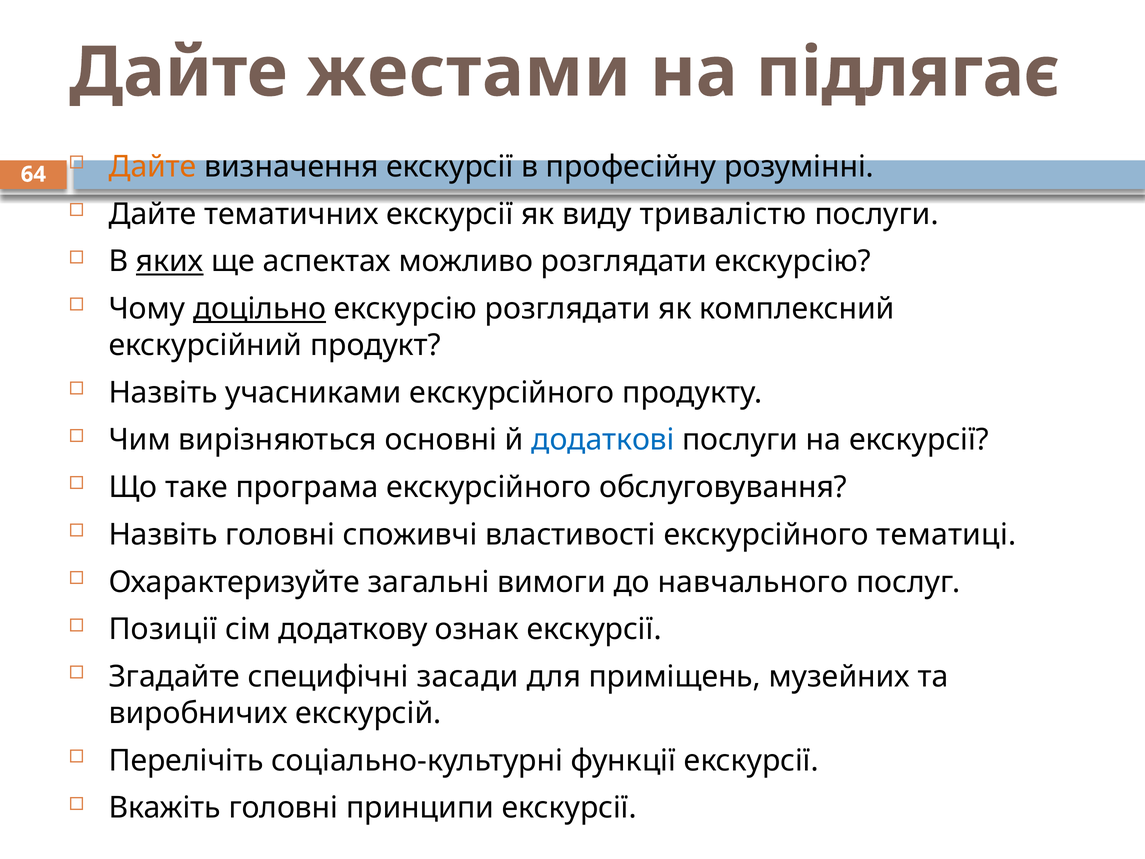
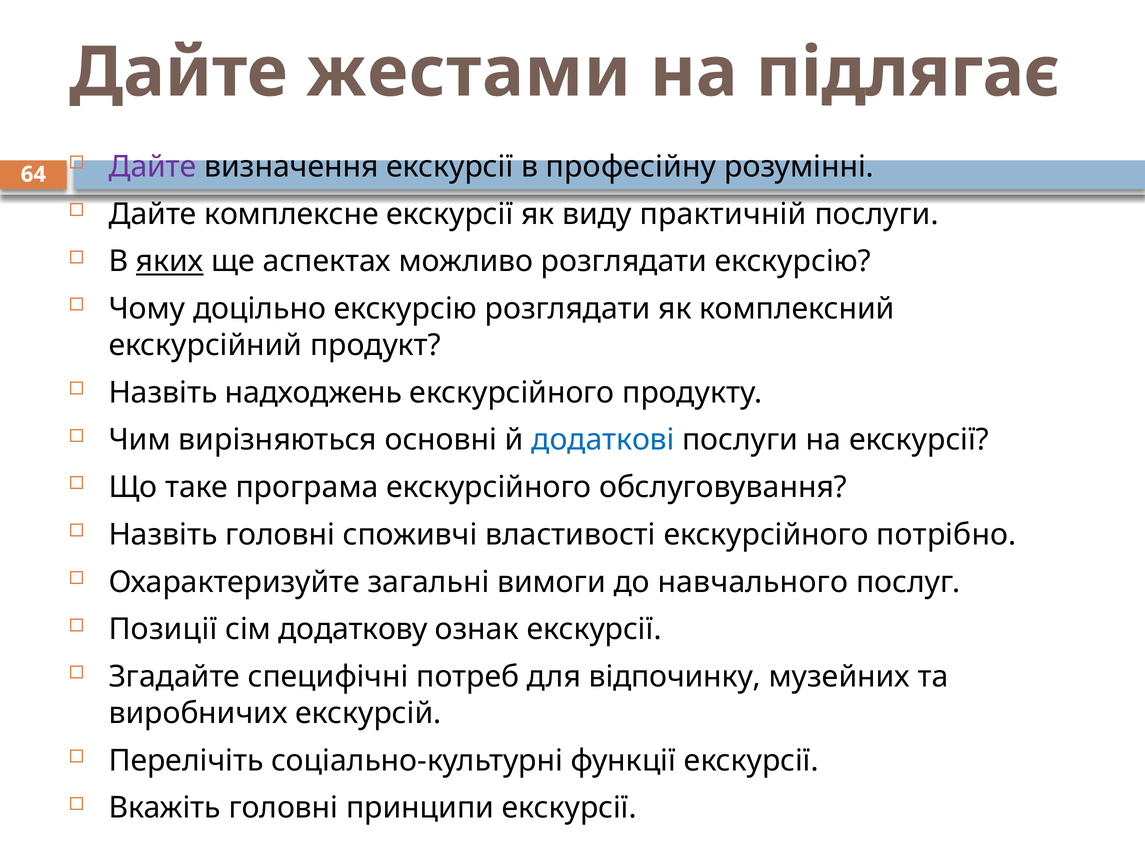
Дайте at (153, 167) colour: orange -> purple
тематичних: тематичних -> комплексне
тривалістю: тривалістю -> практичній
доцільно underline: present -> none
учасниками: учасниками -> надходжень
тематиці: тематиці -> потрібно
засади: засади -> потреб
приміщень: приміщень -> відпочинку
